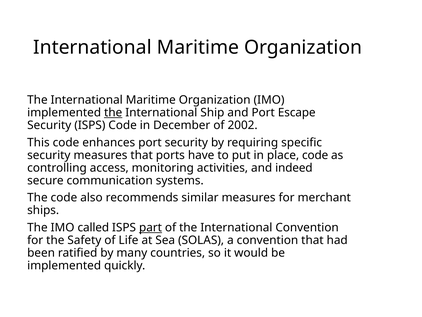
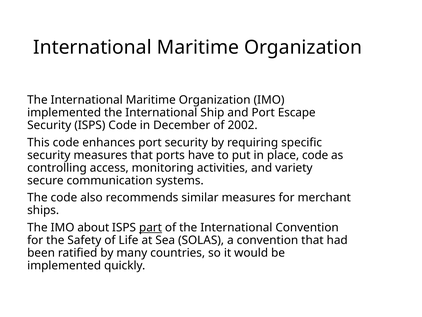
the at (113, 112) underline: present -> none
indeed: indeed -> variety
called: called -> about
